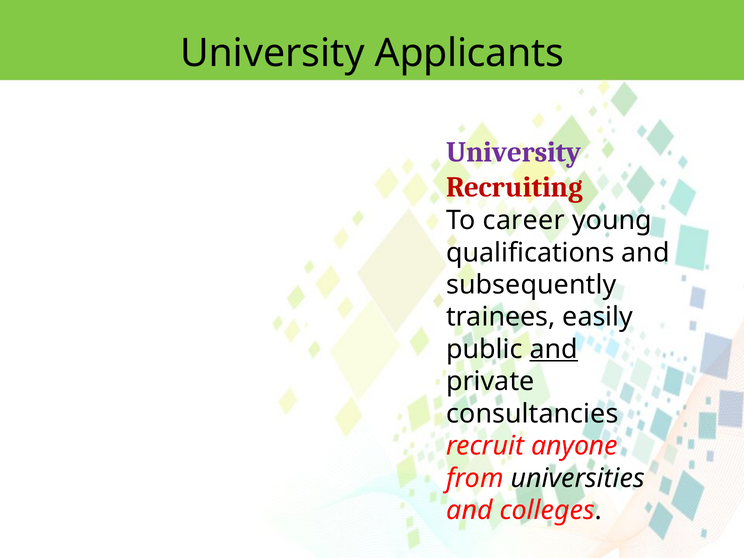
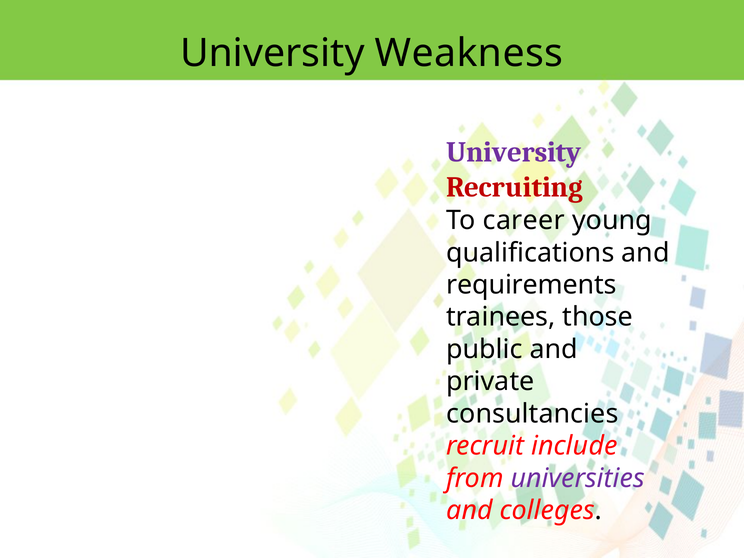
Applicants: Applicants -> Weakness
subsequently: subsequently -> requirements
easily: easily -> those
and at (554, 349) underline: present -> none
anyone: anyone -> include
universities colour: black -> purple
